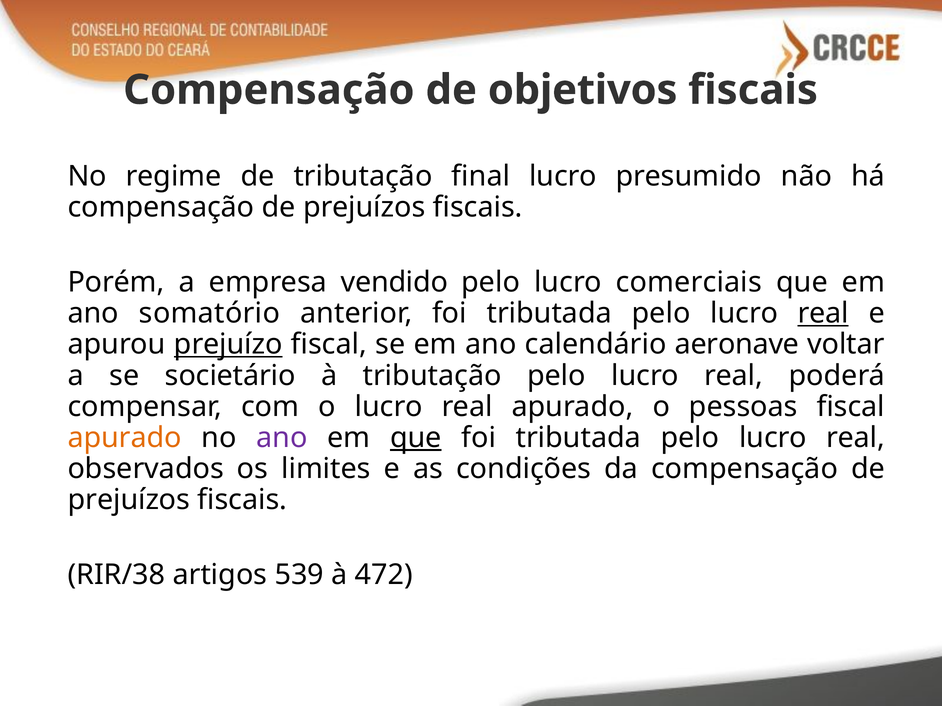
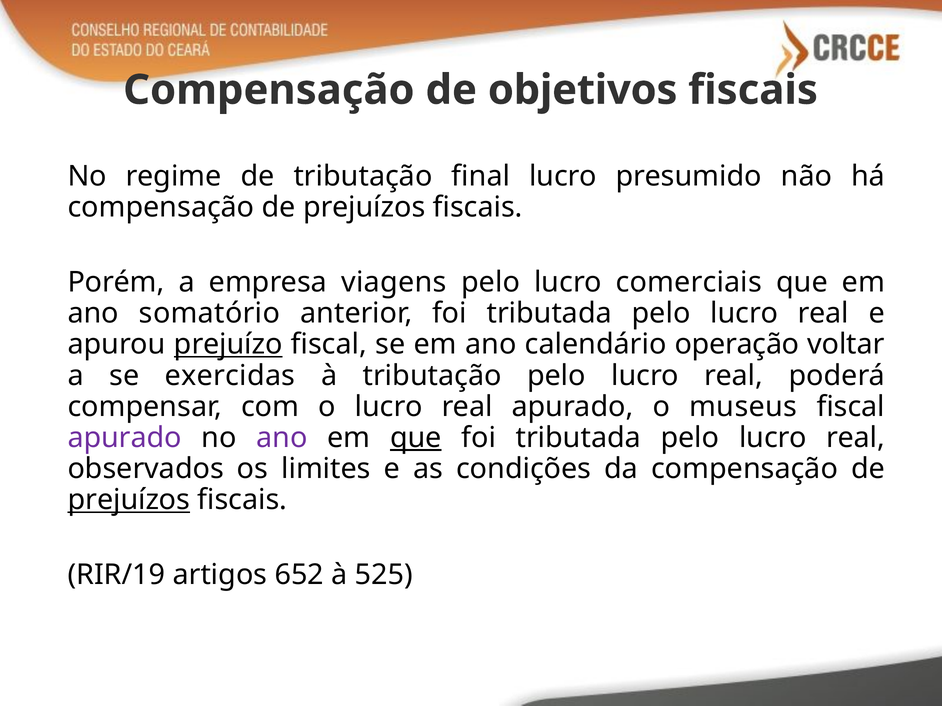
vendido: vendido -> viagens
real at (823, 314) underline: present -> none
aeronave: aeronave -> operação
societário: societário -> exercidas
pessoas: pessoas -> museus
apurado at (125, 438) colour: orange -> purple
prejuízos at (129, 500) underline: none -> present
RIR/38: RIR/38 -> RIR/19
539: 539 -> 652
472: 472 -> 525
